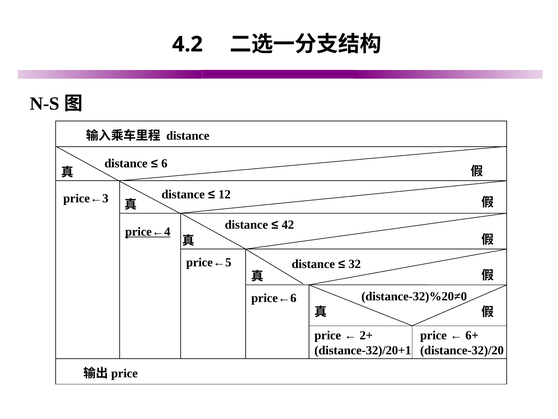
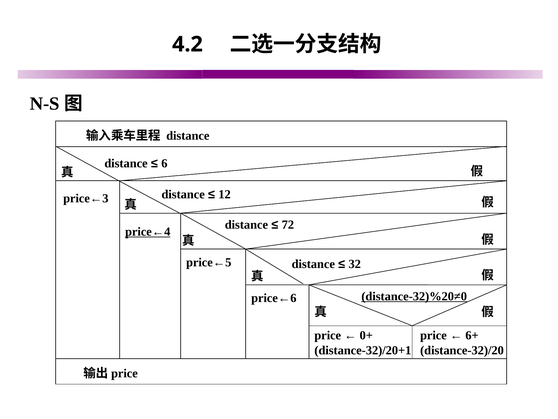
42: 42 -> 72
distance-32)%20≠0 underline: none -> present
2+: 2+ -> 0+
